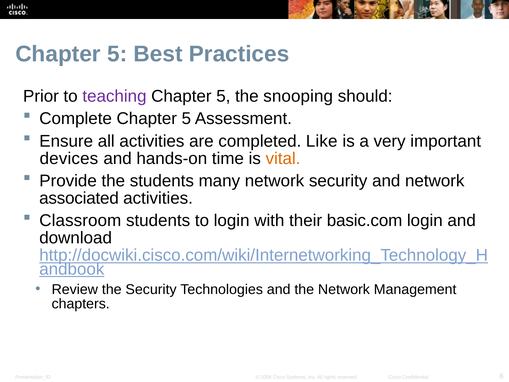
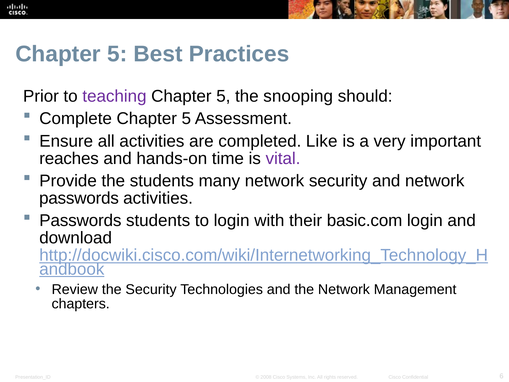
devices: devices -> reaches
vital colour: orange -> purple
associated at (79, 198): associated -> passwords
Classroom at (80, 220): Classroom -> Passwords
